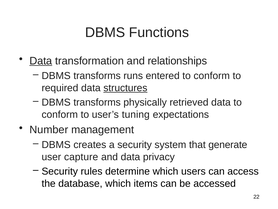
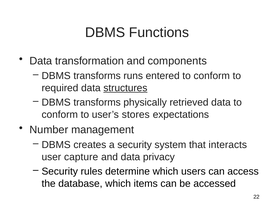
Data at (41, 61) underline: present -> none
relationships: relationships -> components
tuning: tuning -> stores
generate: generate -> interacts
